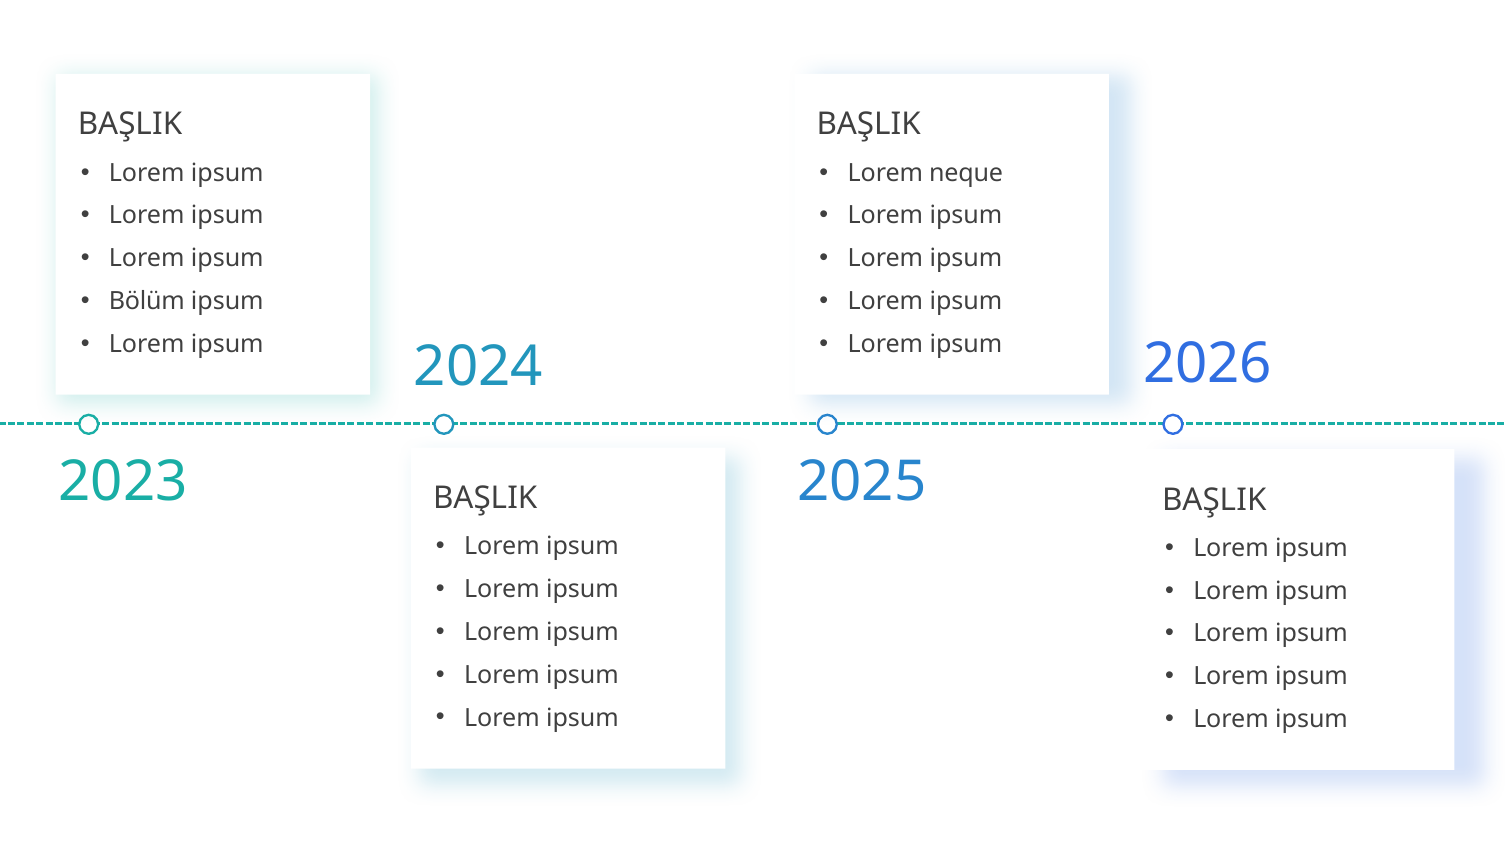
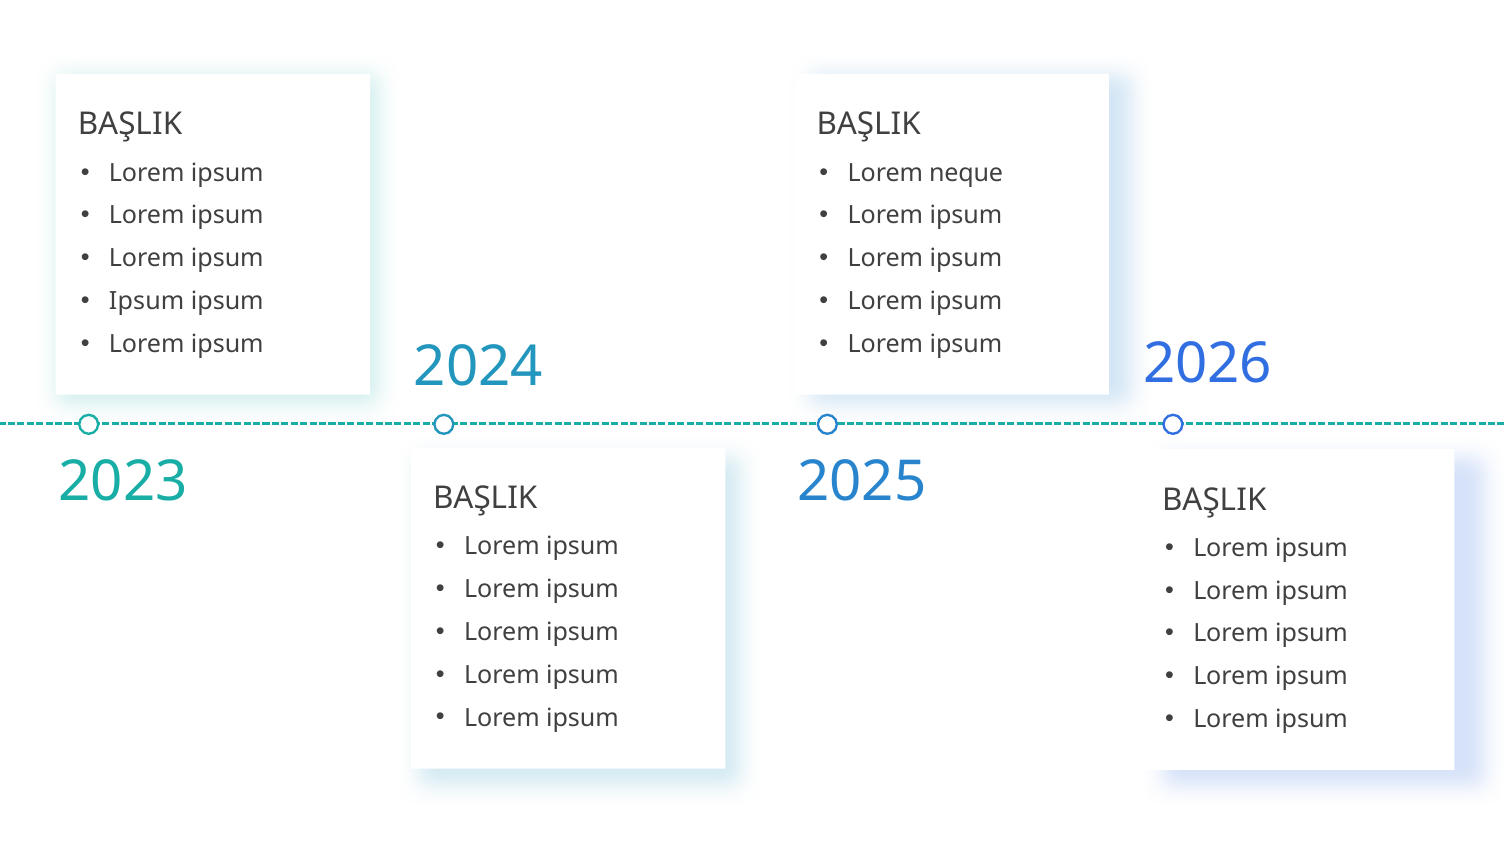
Bölüm at (147, 301): Bölüm -> Ipsum
